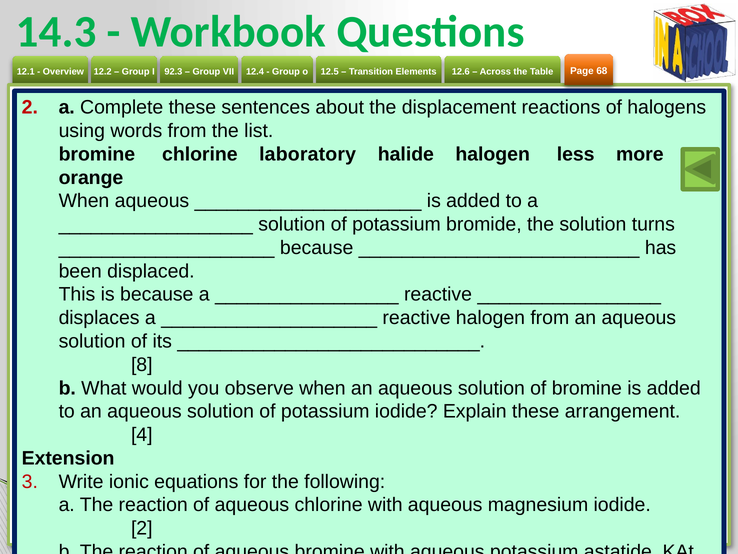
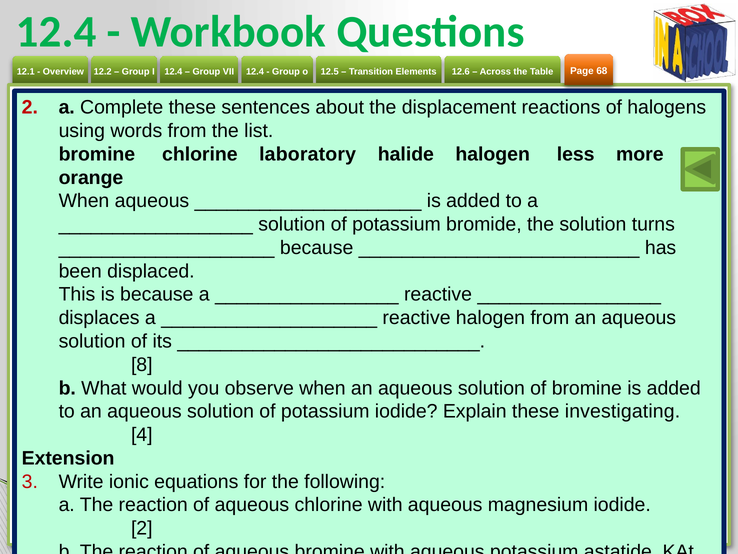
14.3 at (56, 32): 14.3 -> 12.4
92.3 at (173, 72): 92.3 -> 12.4
arrangement: arrangement -> investigating
